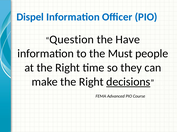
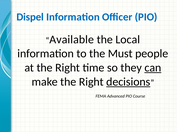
Question: Question -> Available
Have: Have -> Local
can underline: none -> present
